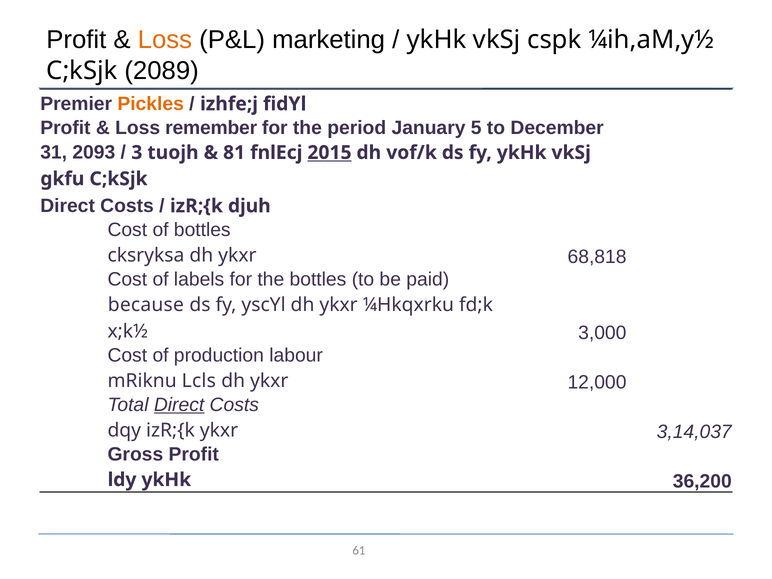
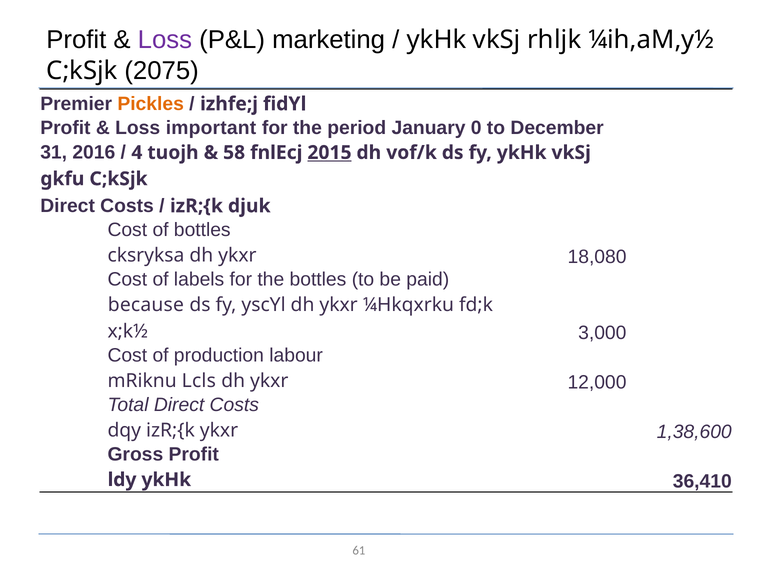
Loss at (165, 40) colour: orange -> purple
cspk: cspk -> rhljk
2089: 2089 -> 2075
remember: remember -> important
5: 5 -> 0
2093: 2093 -> 2016
3: 3 -> 4
81: 81 -> 58
djuh: djuh -> djuk
68,818: 68,818 -> 18,080
Direct at (179, 405) underline: present -> none
3,14,037: 3,14,037 -> 1,38,600
36,200: 36,200 -> 36,410
